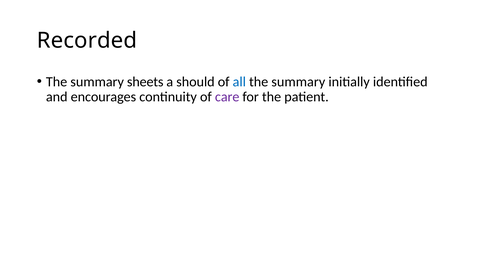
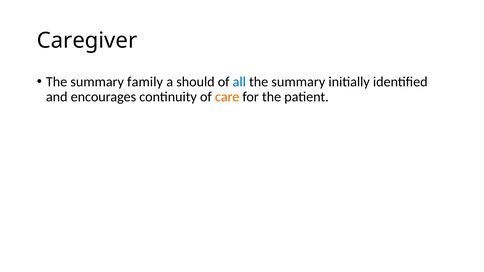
Recorded: Recorded -> Caregiver
sheets: sheets -> family
care colour: purple -> orange
